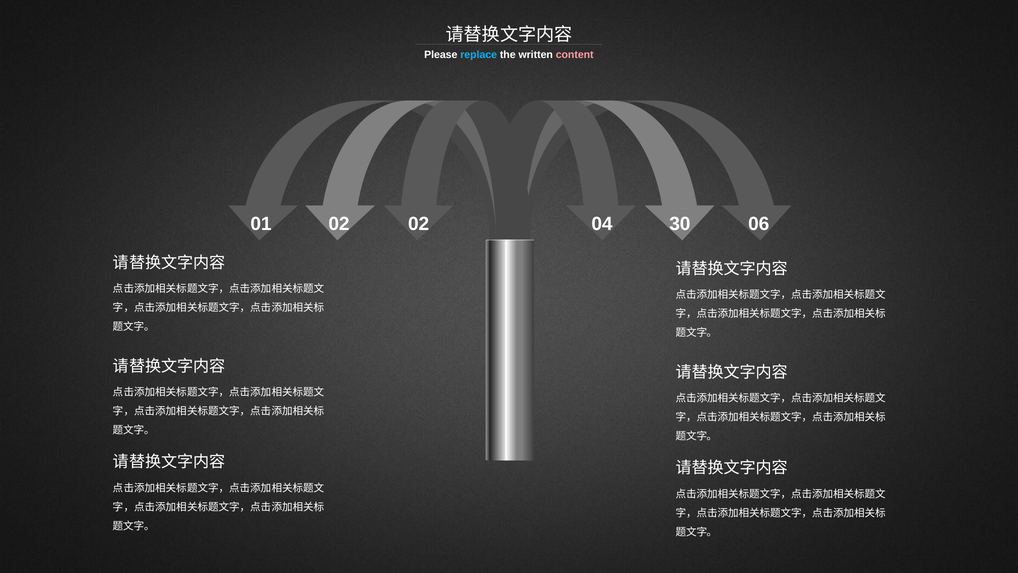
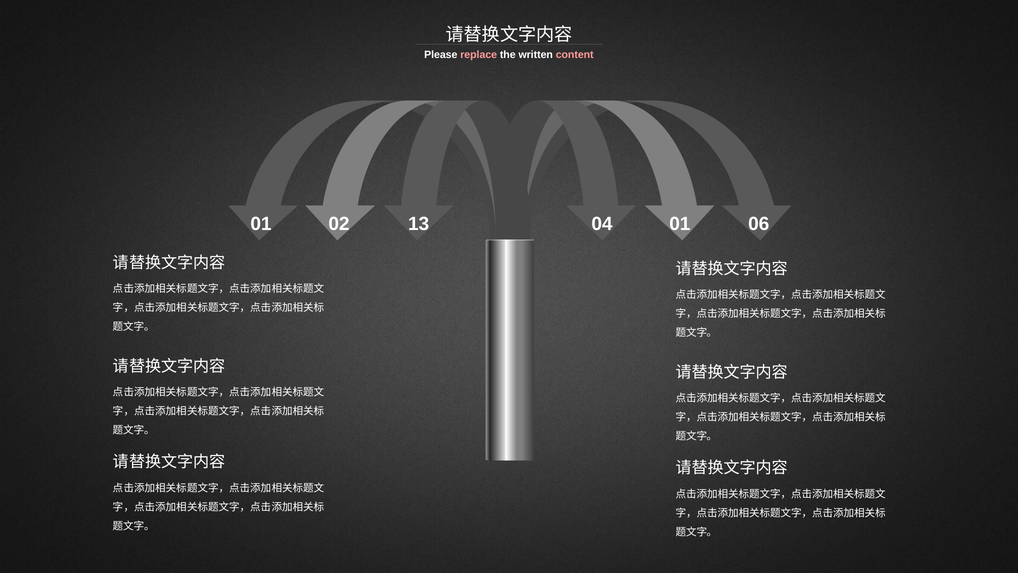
replace colour: light blue -> pink
02 02: 02 -> 13
04 30: 30 -> 01
